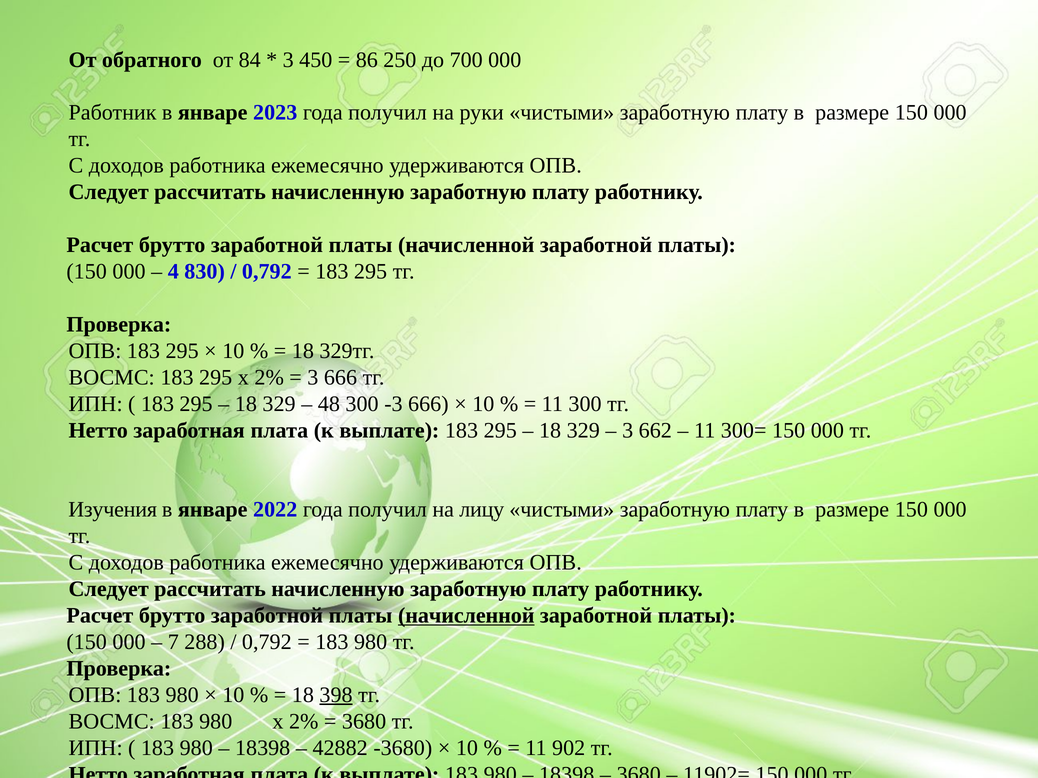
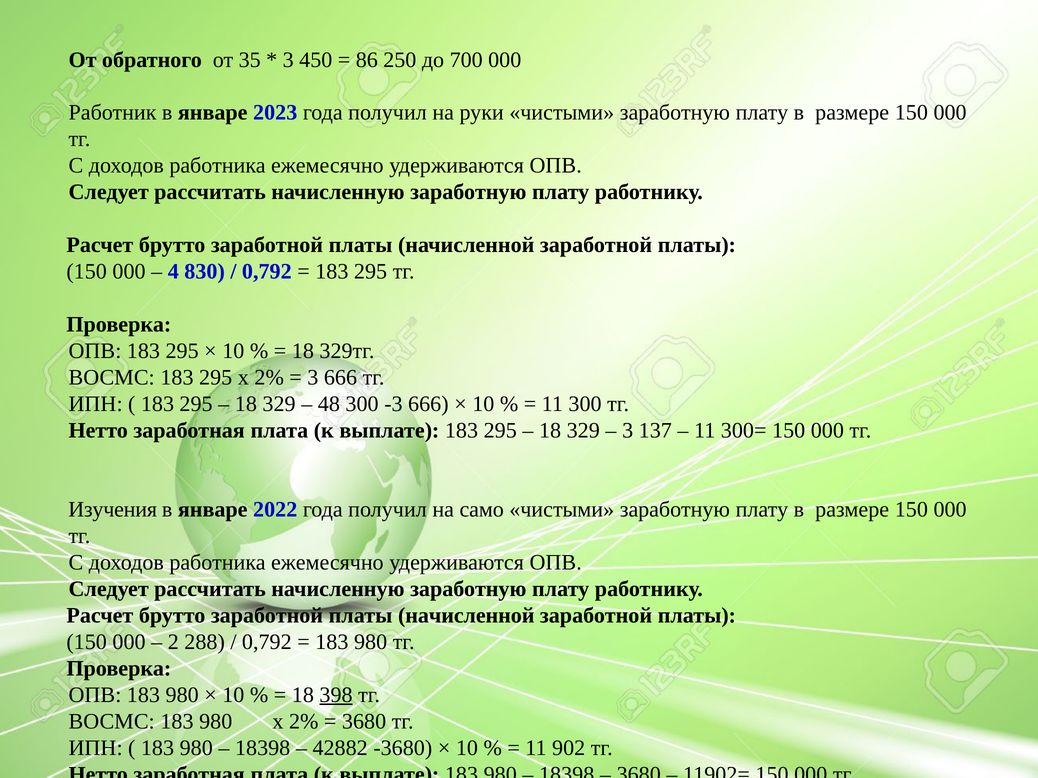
84: 84 -> 35
662: 662 -> 137
лицу: лицу -> само
начисленной at (466, 616) underline: present -> none
7: 7 -> 2
